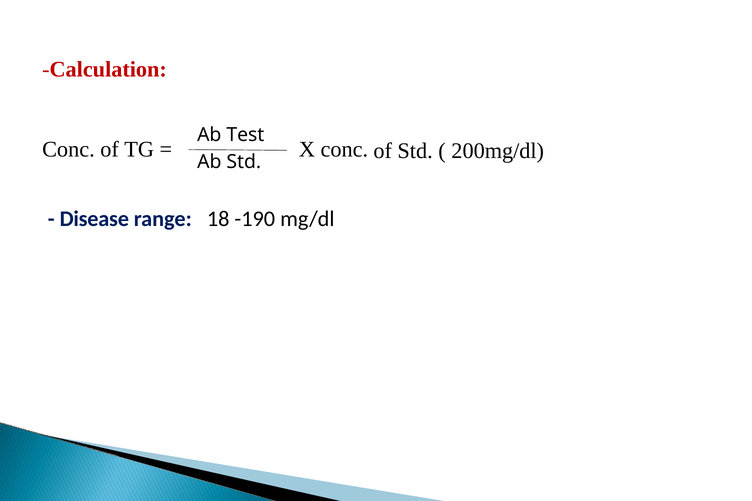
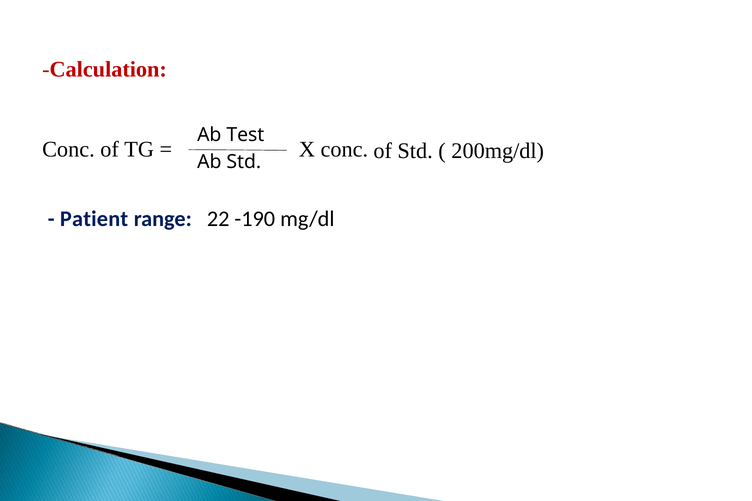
Disease: Disease -> Patient
18: 18 -> 22
